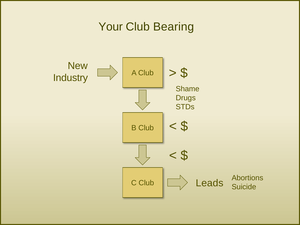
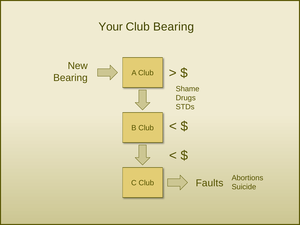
Industry at (71, 78): Industry -> Bearing
Leads: Leads -> Faults
